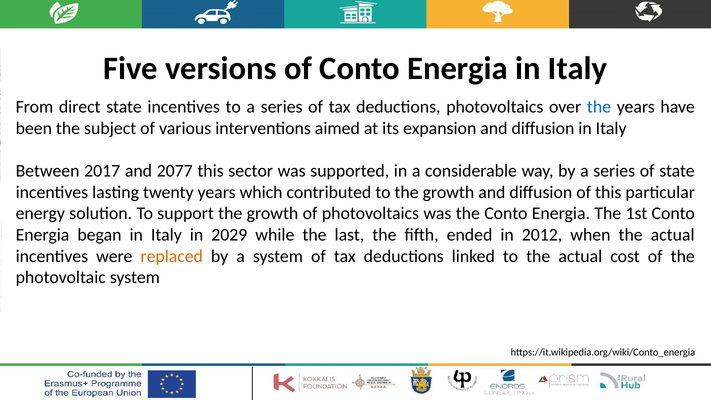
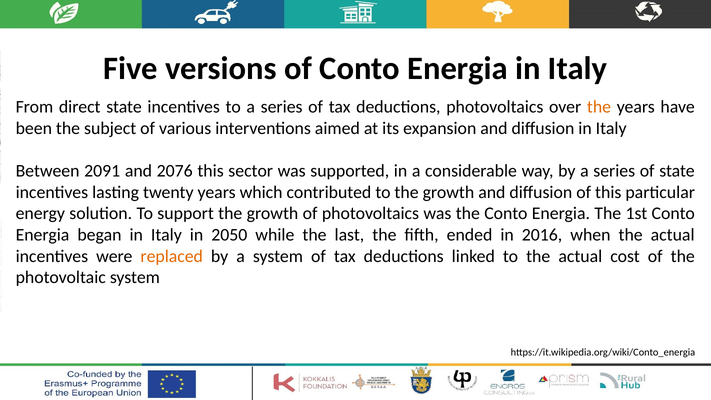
the at (599, 107) colour: blue -> orange
2017: 2017 -> 2091
2077: 2077 -> 2076
2029: 2029 -> 2050
2012: 2012 -> 2016
